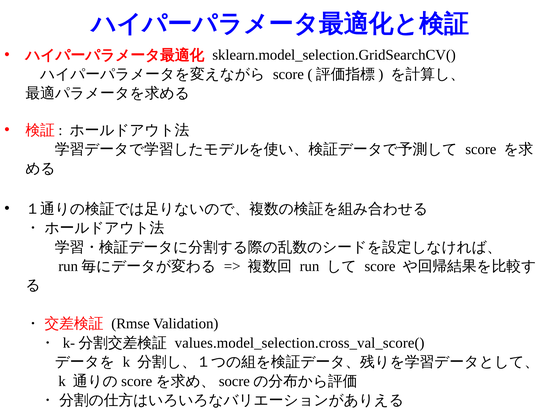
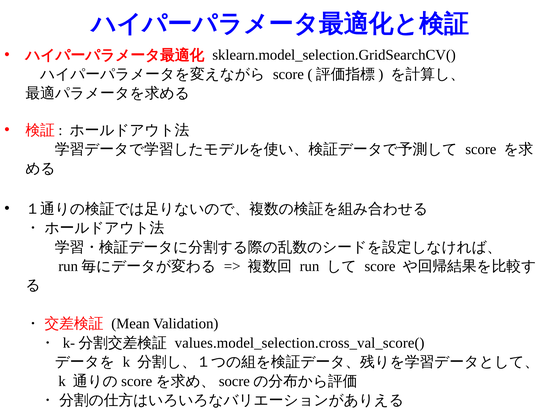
Rmse: Rmse -> Mean
